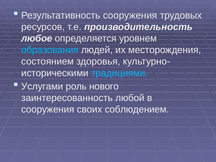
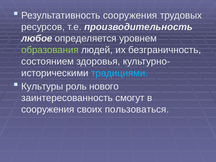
образования colour: light blue -> light green
месторождения: месторождения -> безграничность
Услугами: Услугами -> Культуры
любой: любой -> смогут
соблюдением: соблюдением -> пользоваться
